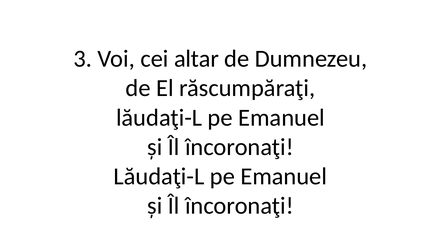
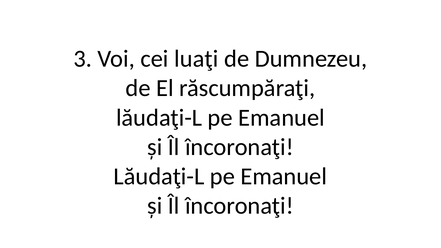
altar: altar -> luaţi
